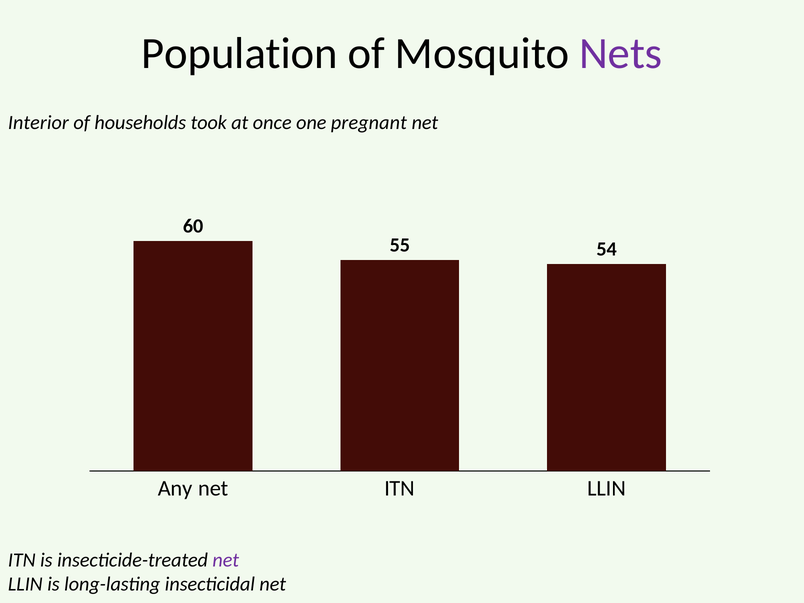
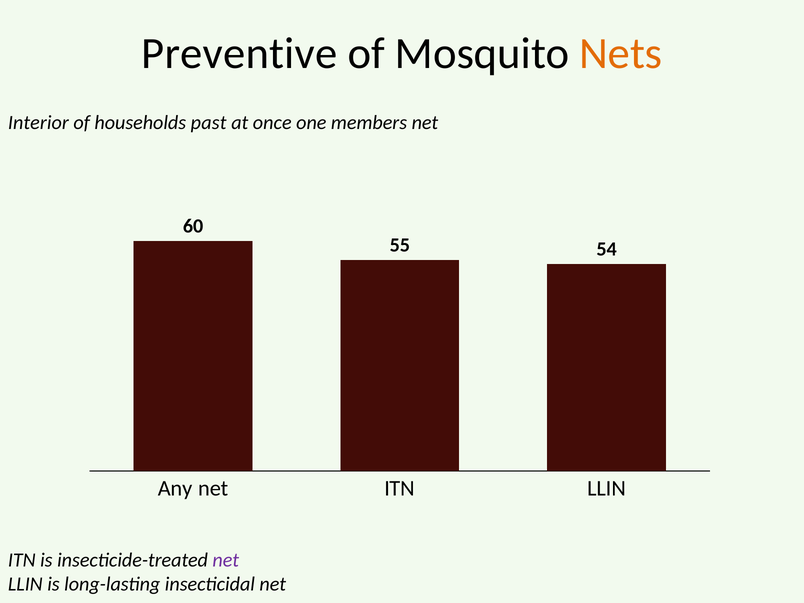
Population: Population -> Preventive
Nets colour: purple -> orange
took: took -> past
pregnant: pregnant -> members
